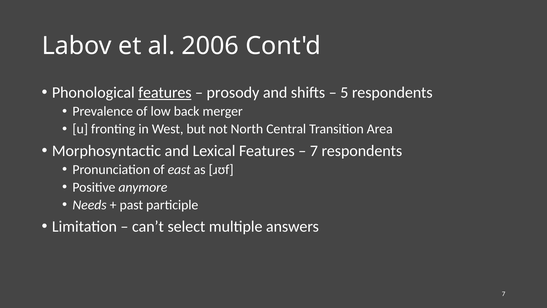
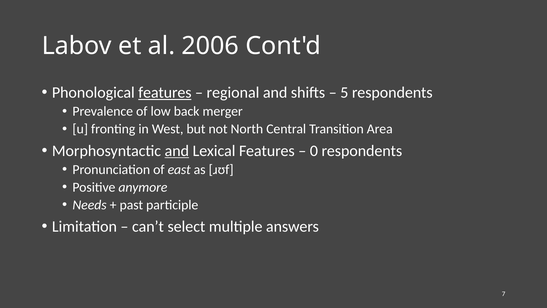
prosody: prosody -> regional
and at (177, 151) underline: none -> present
7 at (314, 151): 7 -> 0
